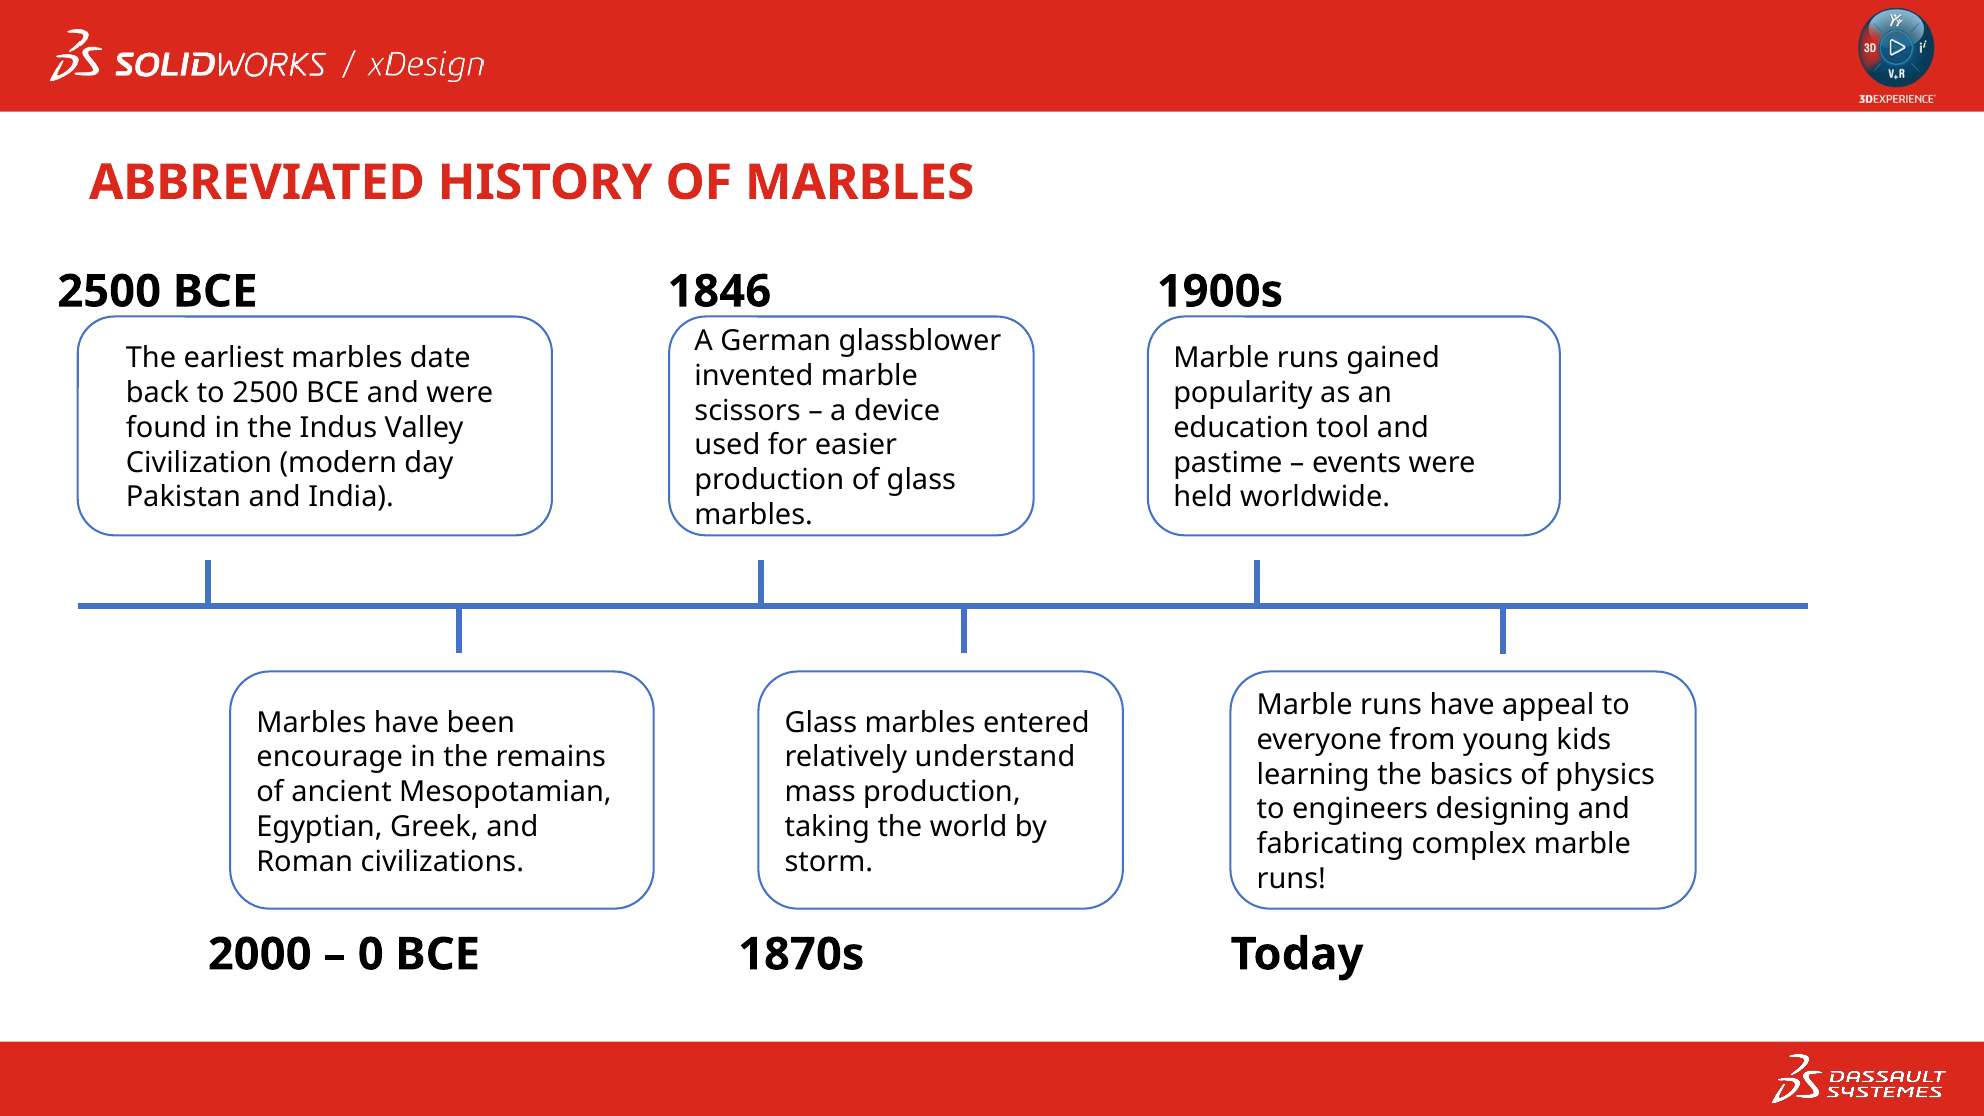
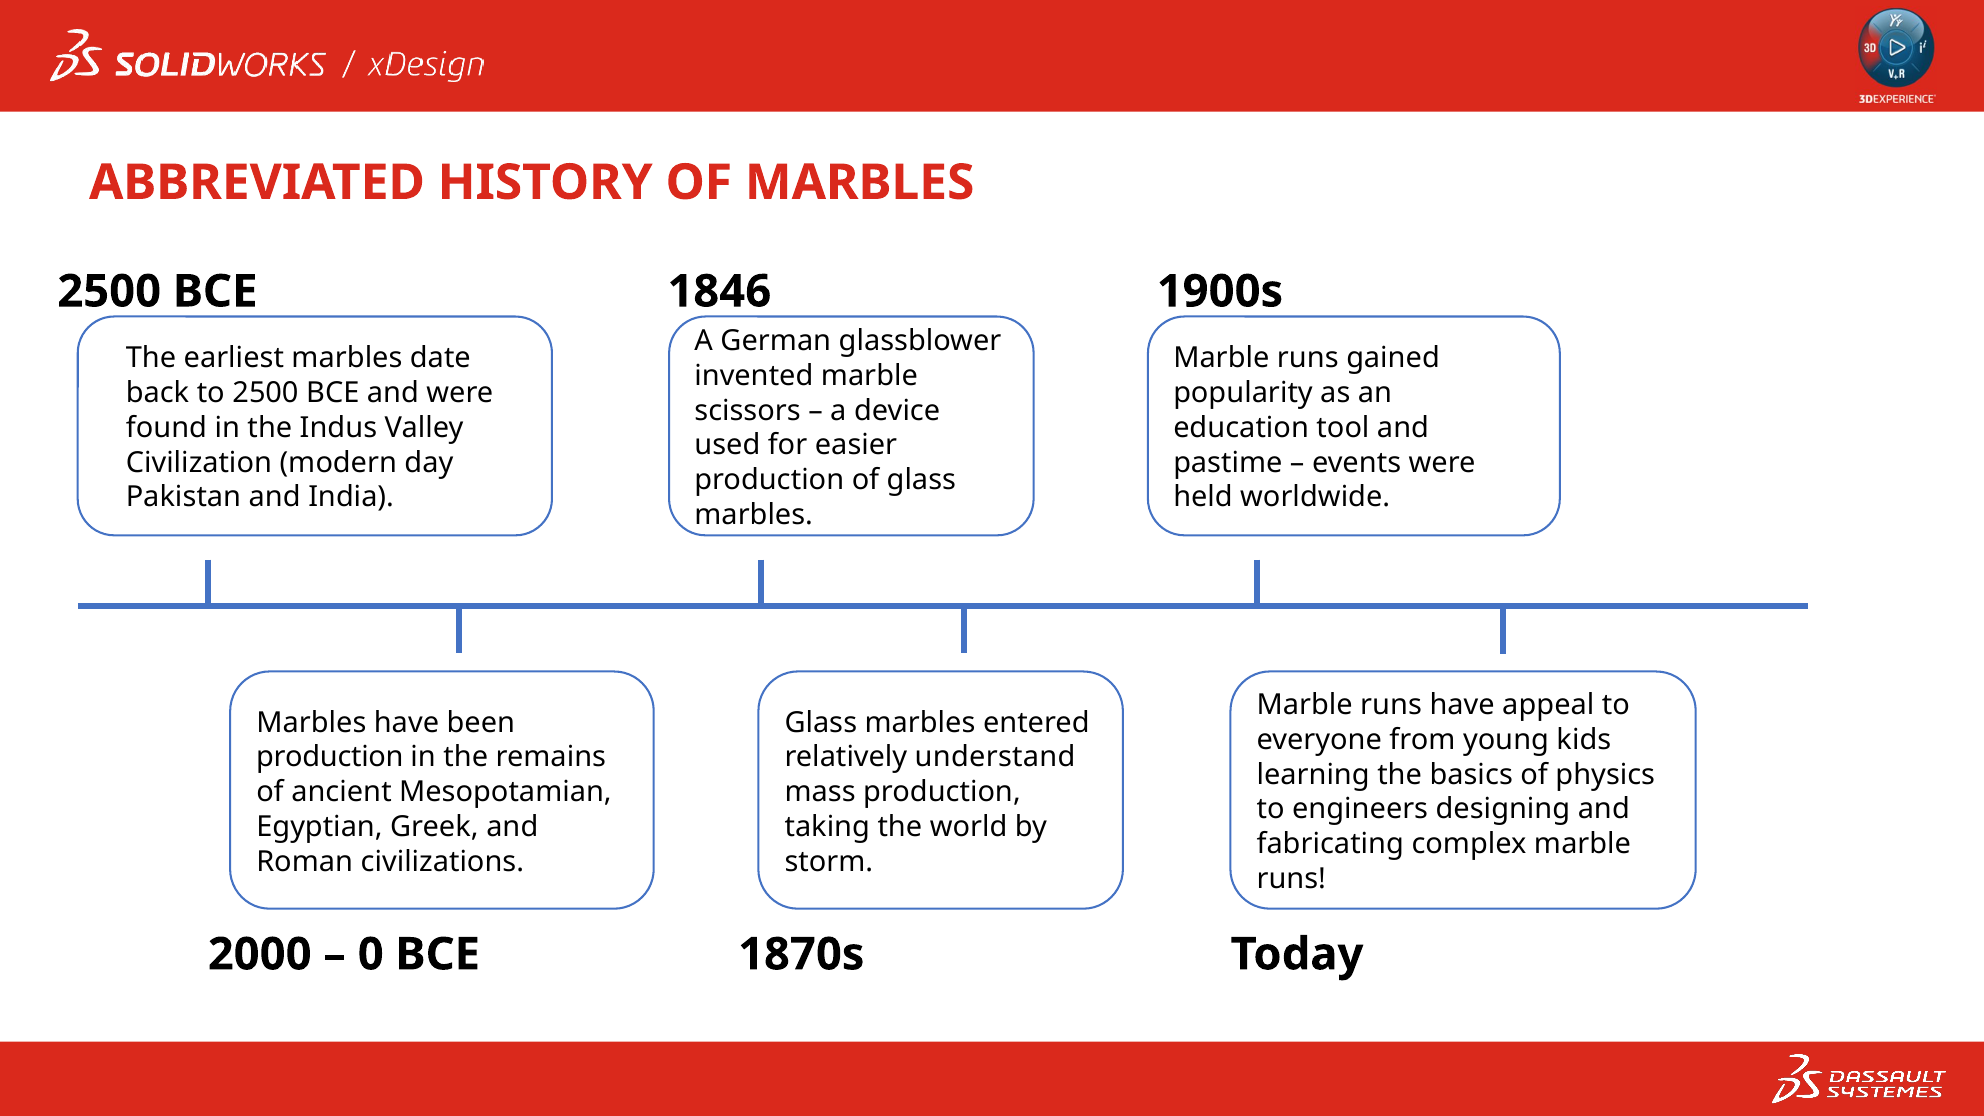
encourage at (330, 757): encourage -> production
